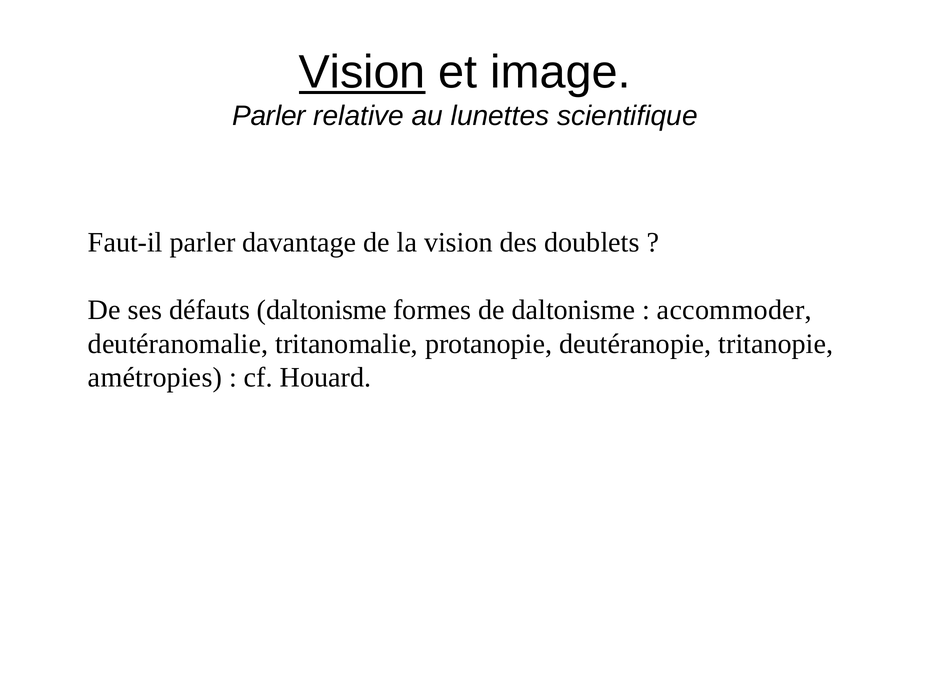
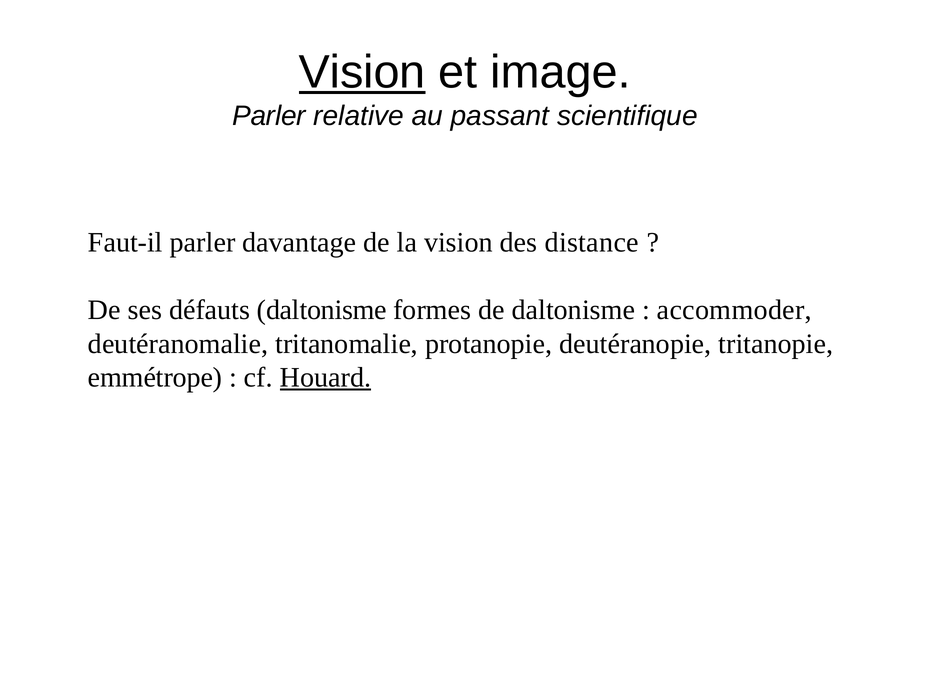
lunettes: lunettes -> passant
doublets: doublets -> distance
amétropies: amétropies -> emmétrope
Houard underline: none -> present
